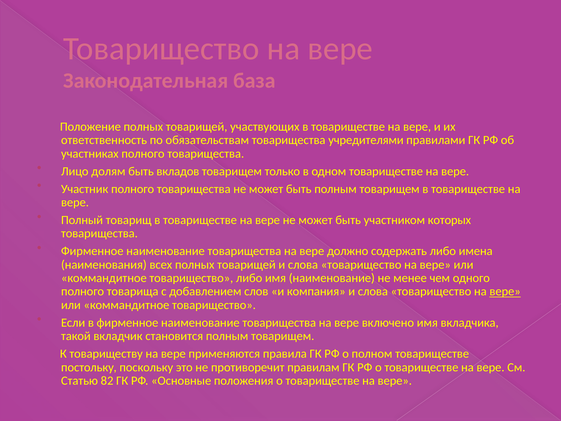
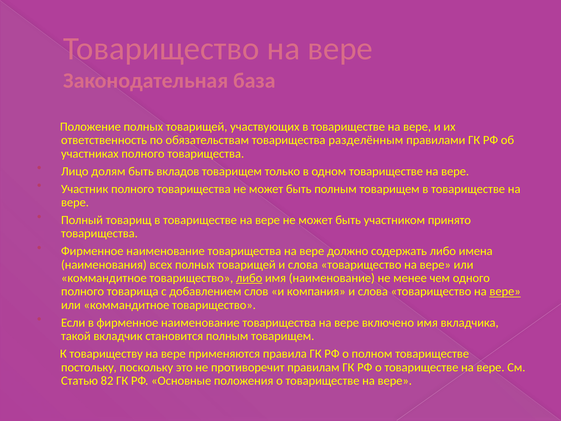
учредителями: учредителями -> разделённым
которых: которых -> принято
либо at (249, 278) underline: none -> present
